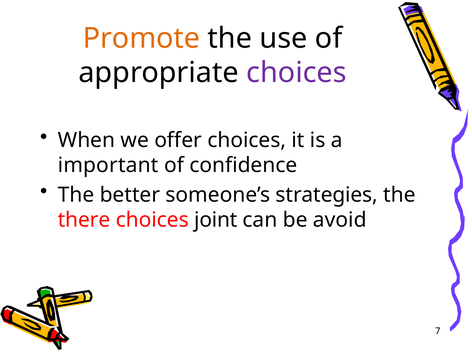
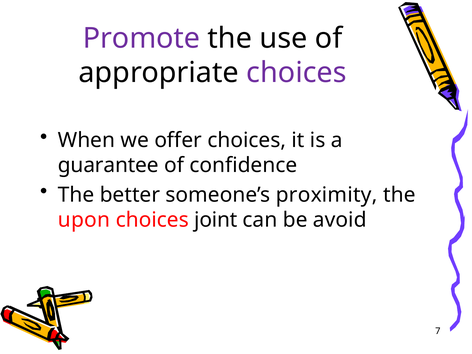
Promote colour: orange -> purple
important: important -> guarantee
strategies: strategies -> proximity
there: there -> upon
